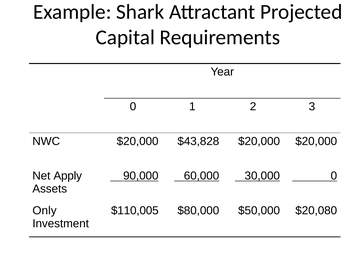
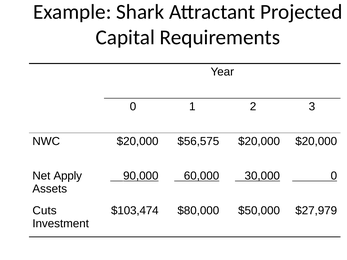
$43,828: $43,828 -> $56,575
Only: Only -> Cuts
$110,005: $110,005 -> $103,474
$20,080: $20,080 -> $27,979
